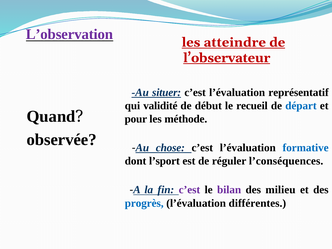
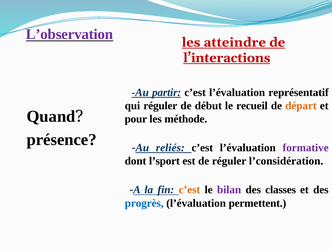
l’observateur: l’observateur -> l’interactions
situer: situer -> partir
qui validité: validité -> réguler
départ colour: blue -> orange
observée: observée -> présence
chose: chose -> reliés
formative colour: blue -> purple
l’conséquences: l’conséquences -> l’considération
c’est at (189, 190) colour: purple -> orange
milieu: milieu -> classes
différentes: différentes -> permettent
